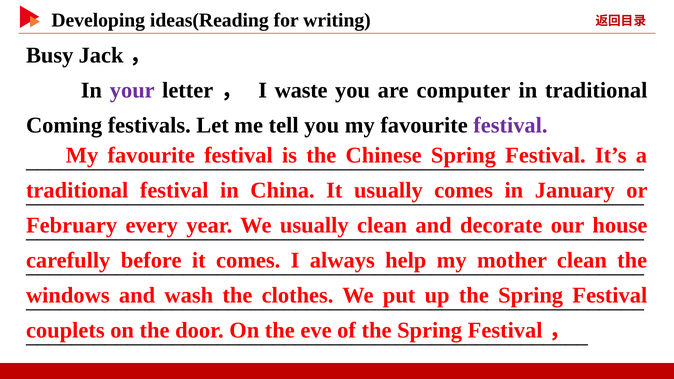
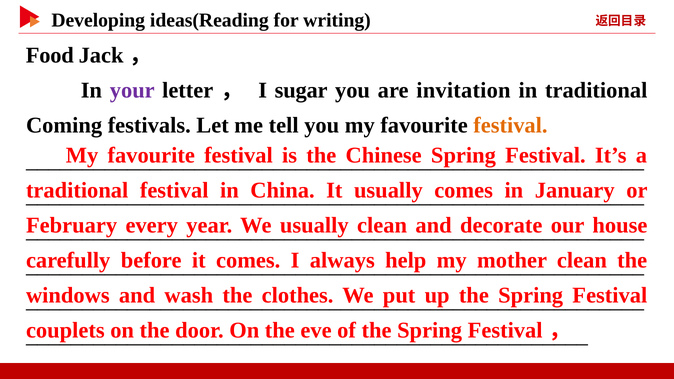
Busy: Busy -> Food
waste: waste -> sugar
computer: computer -> invitation
festival at (510, 125) colour: purple -> orange
